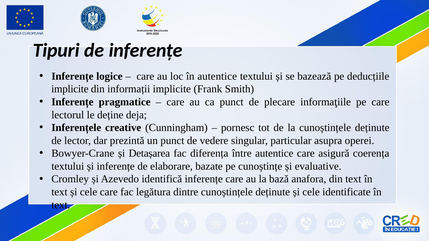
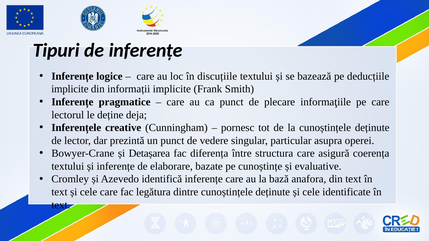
în autentice: autentice -> discuțiile
între autentice: autentice -> structura
